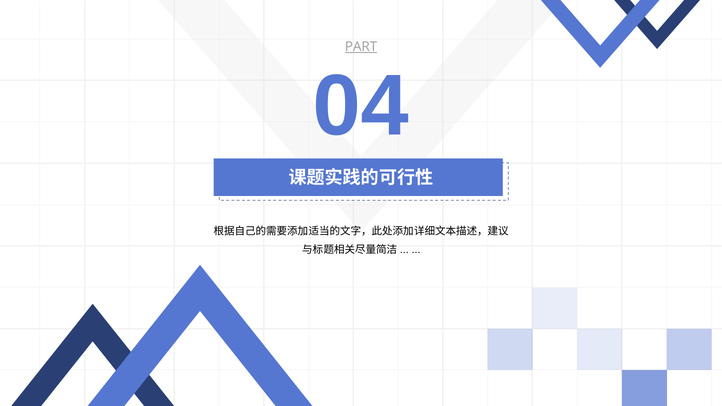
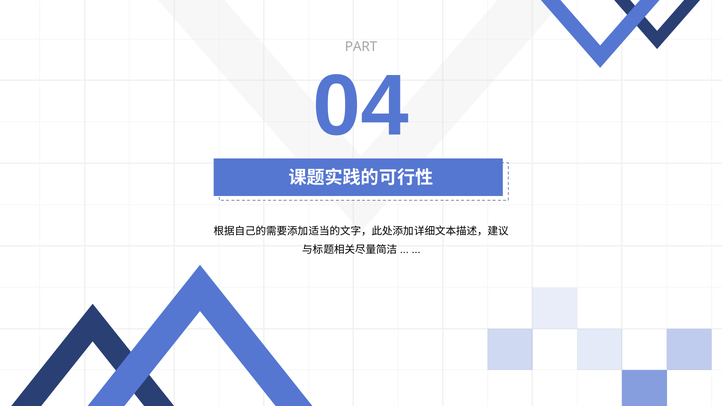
PART underline: present -> none
